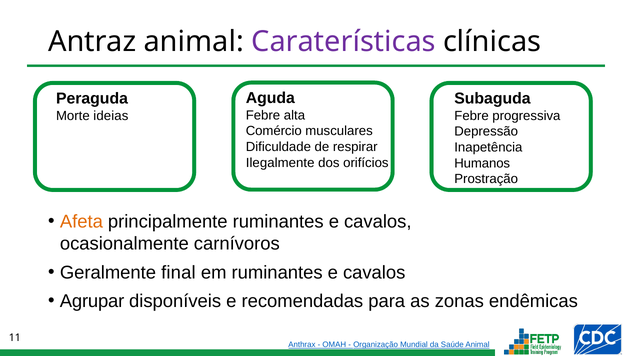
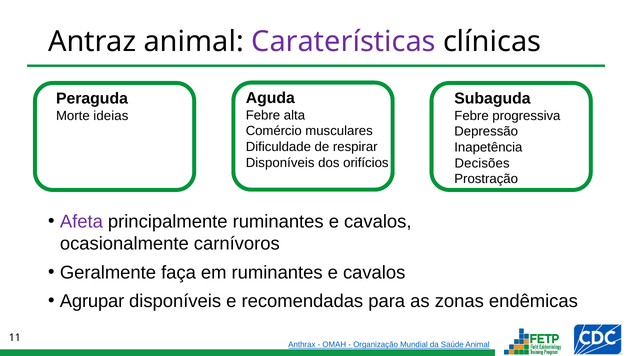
Ilegalmente at (280, 162): Ilegalmente -> Disponíveis
Humanos: Humanos -> Decisões
Afeta colour: orange -> purple
final: final -> faça
